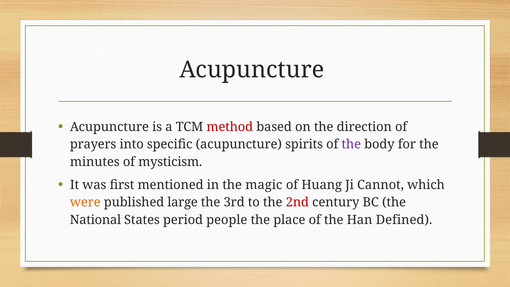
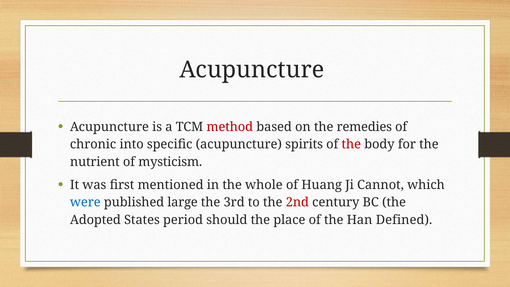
direction: direction -> remedies
prayers: prayers -> chronic
the at (351, 144) colour: purple -> red
minutes: minutes -> nutrient
magic: magic -> whole
were colour: orange -> blue
National: National -> Adopted
people: people -> should
